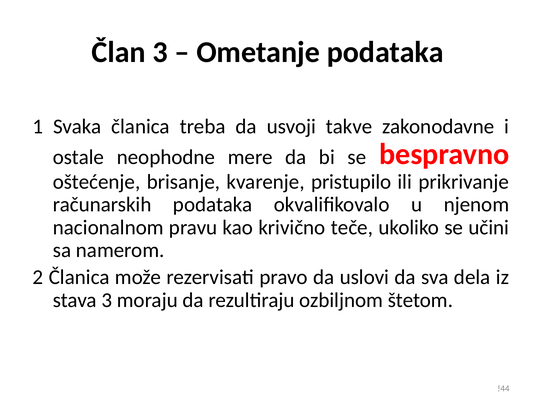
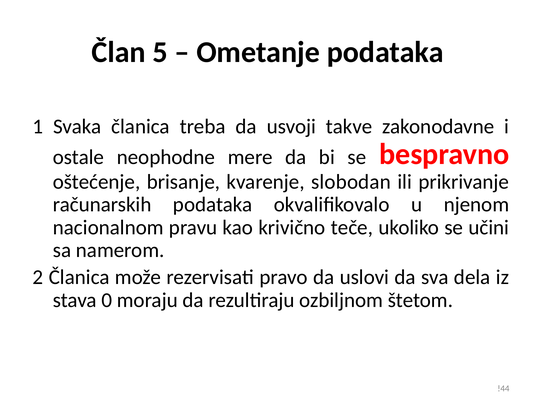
Član 3: 3 -> 5
pristupilo: pristupilo -> slobodan
stava 3: 3 -> 0
